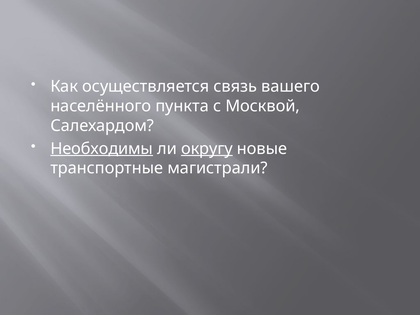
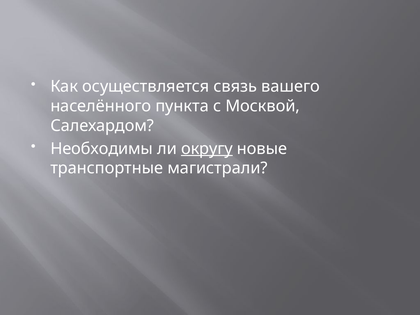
Необходимы underline: present -> none
